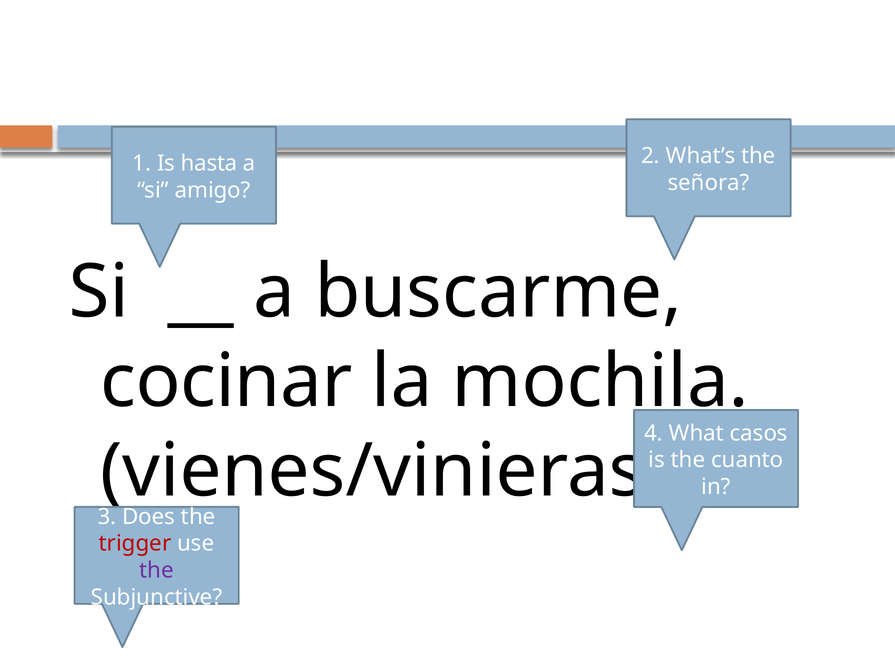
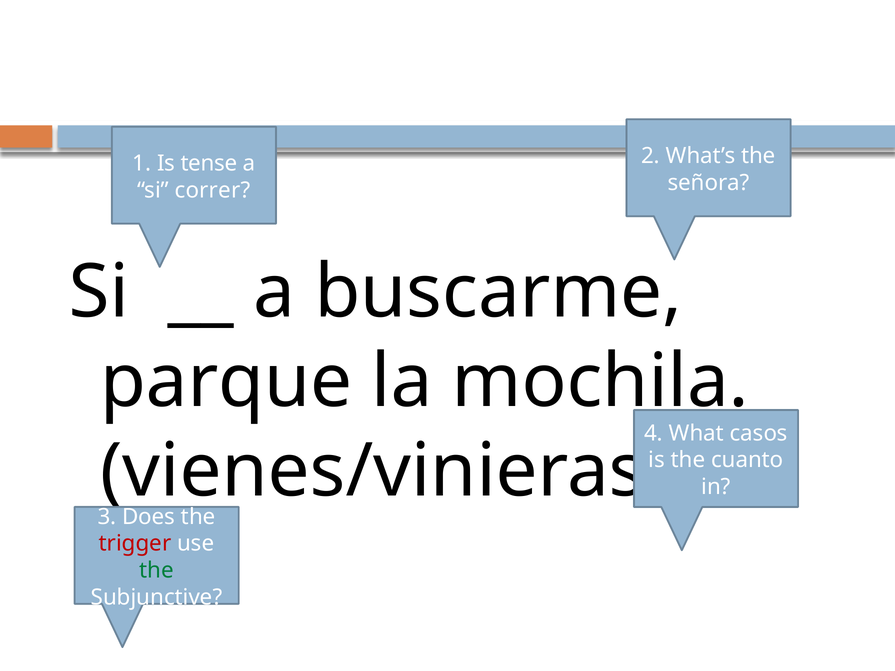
hasta: hasta -> tense
amigo: amigo -> correr
cocinar: cocinar -> parque
the at (157, 571) colour: purple -> green
